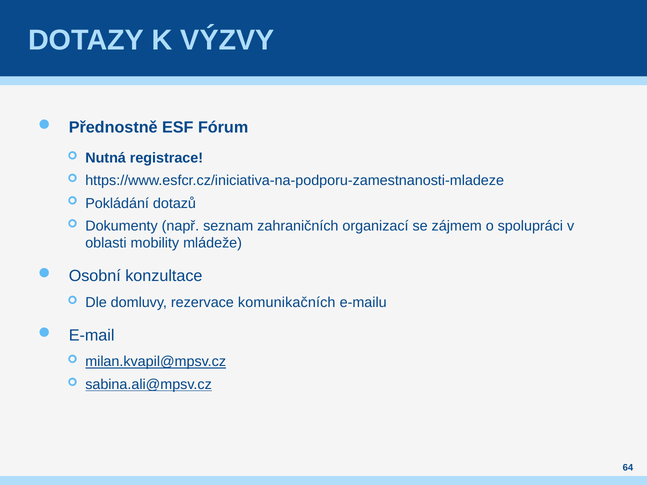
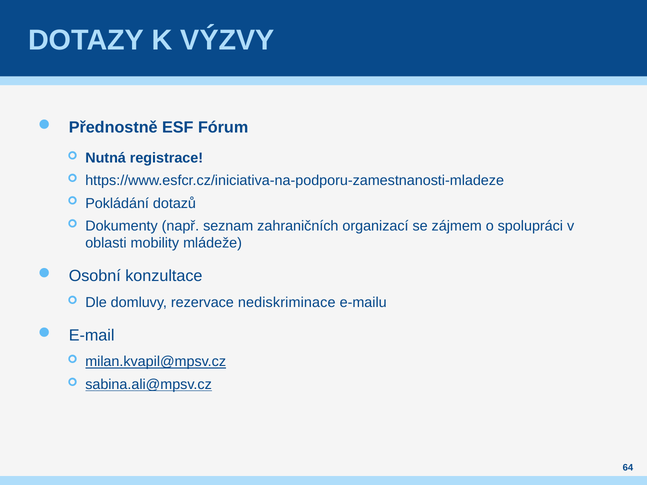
komunikačních: komunikačních -> nediskriminace
